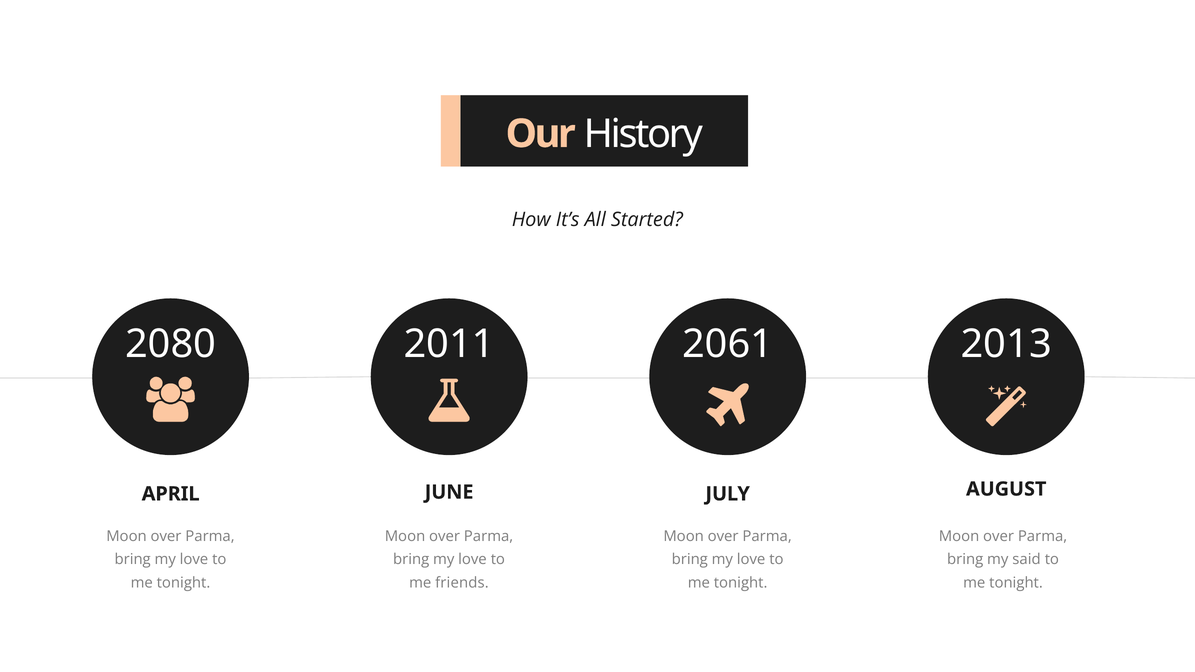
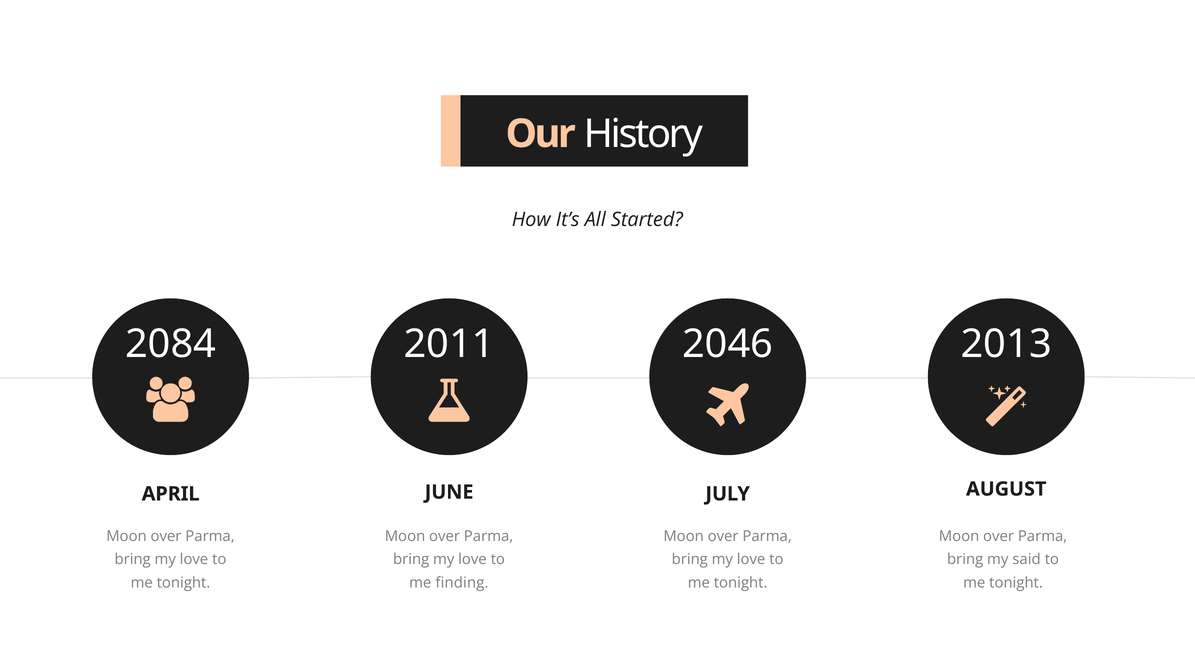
2080: 2080 -> 2084
2061: 2061 -> 2046
friends: friends -> finding
